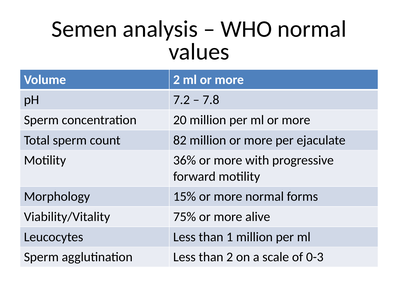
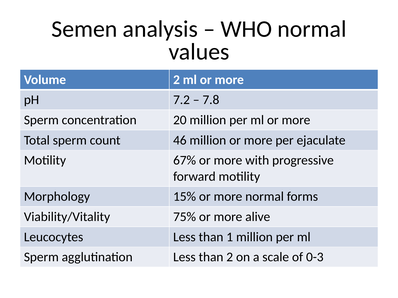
82: 82 -> 46
36%: 36% -> 67%
